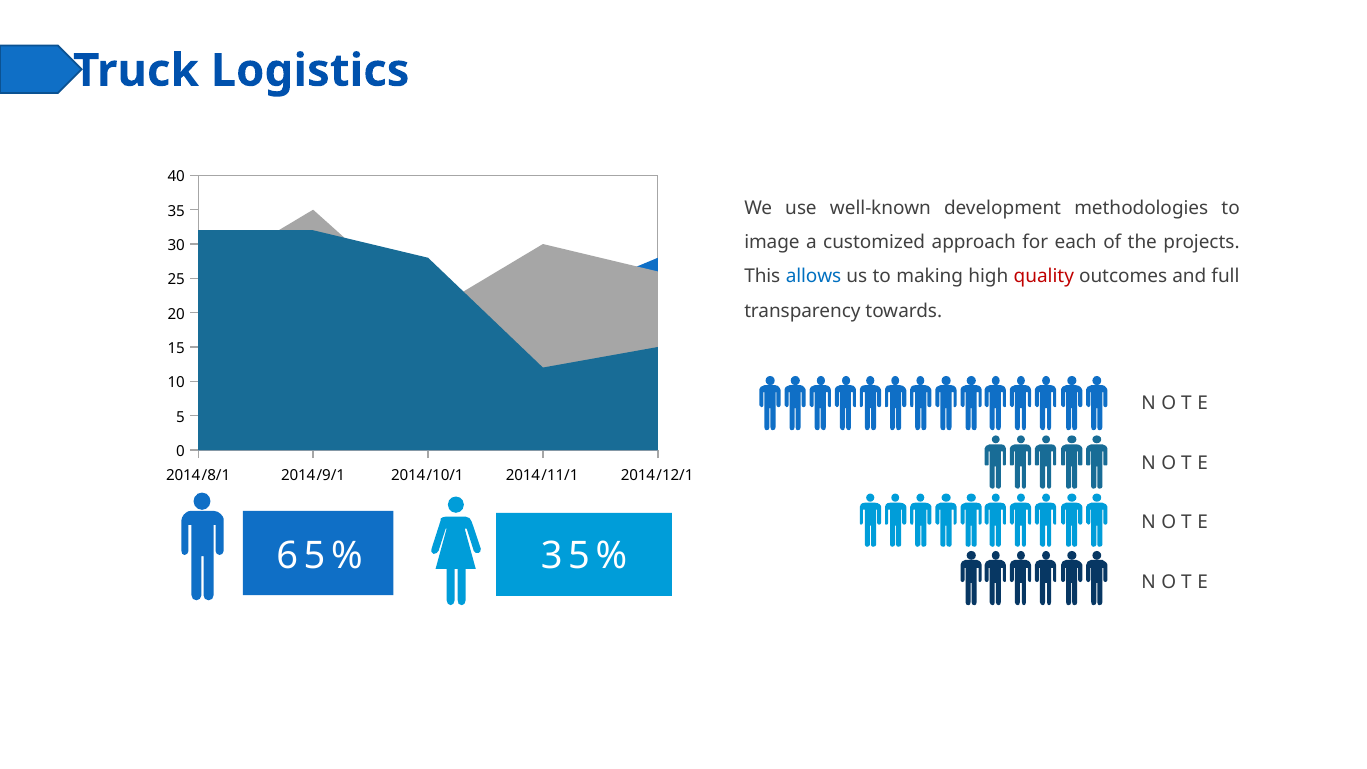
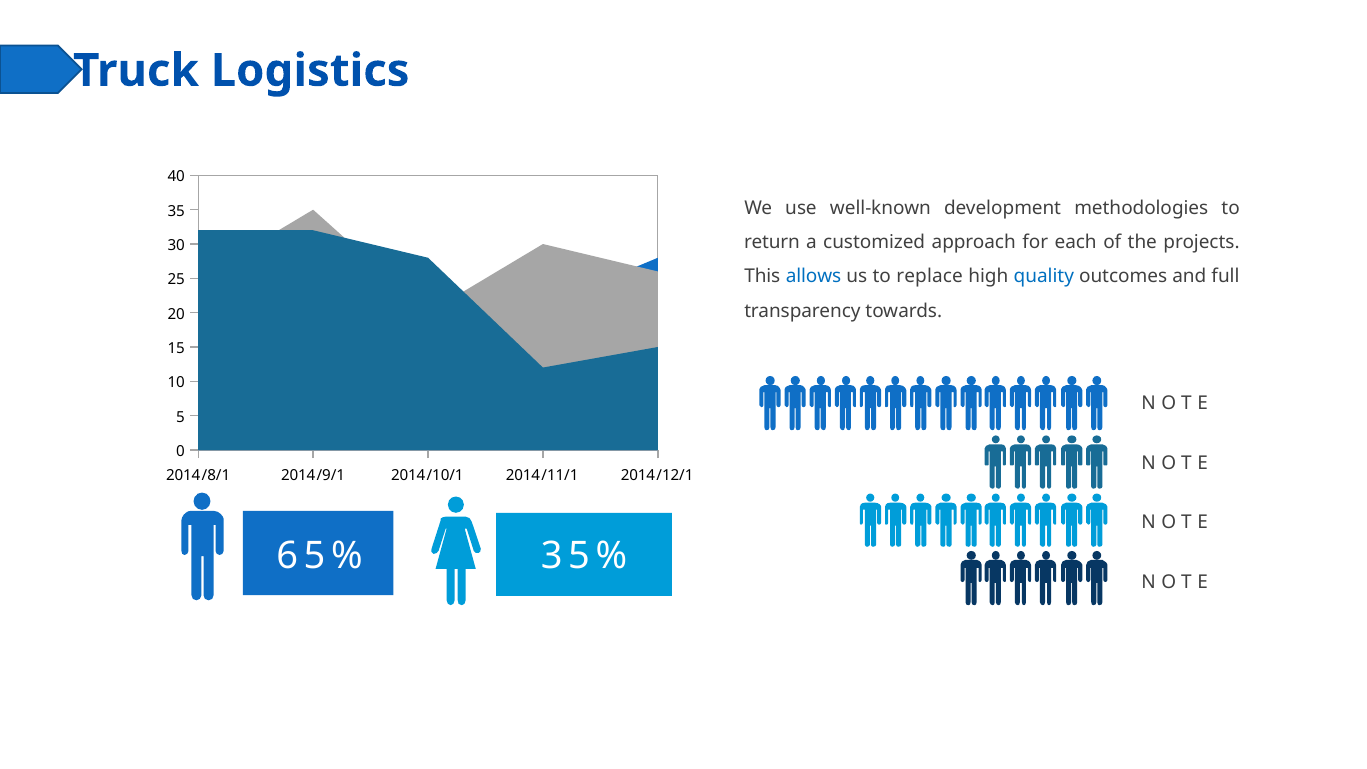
image: image -> return
making: making -> replace
quality colour: red -> blue
